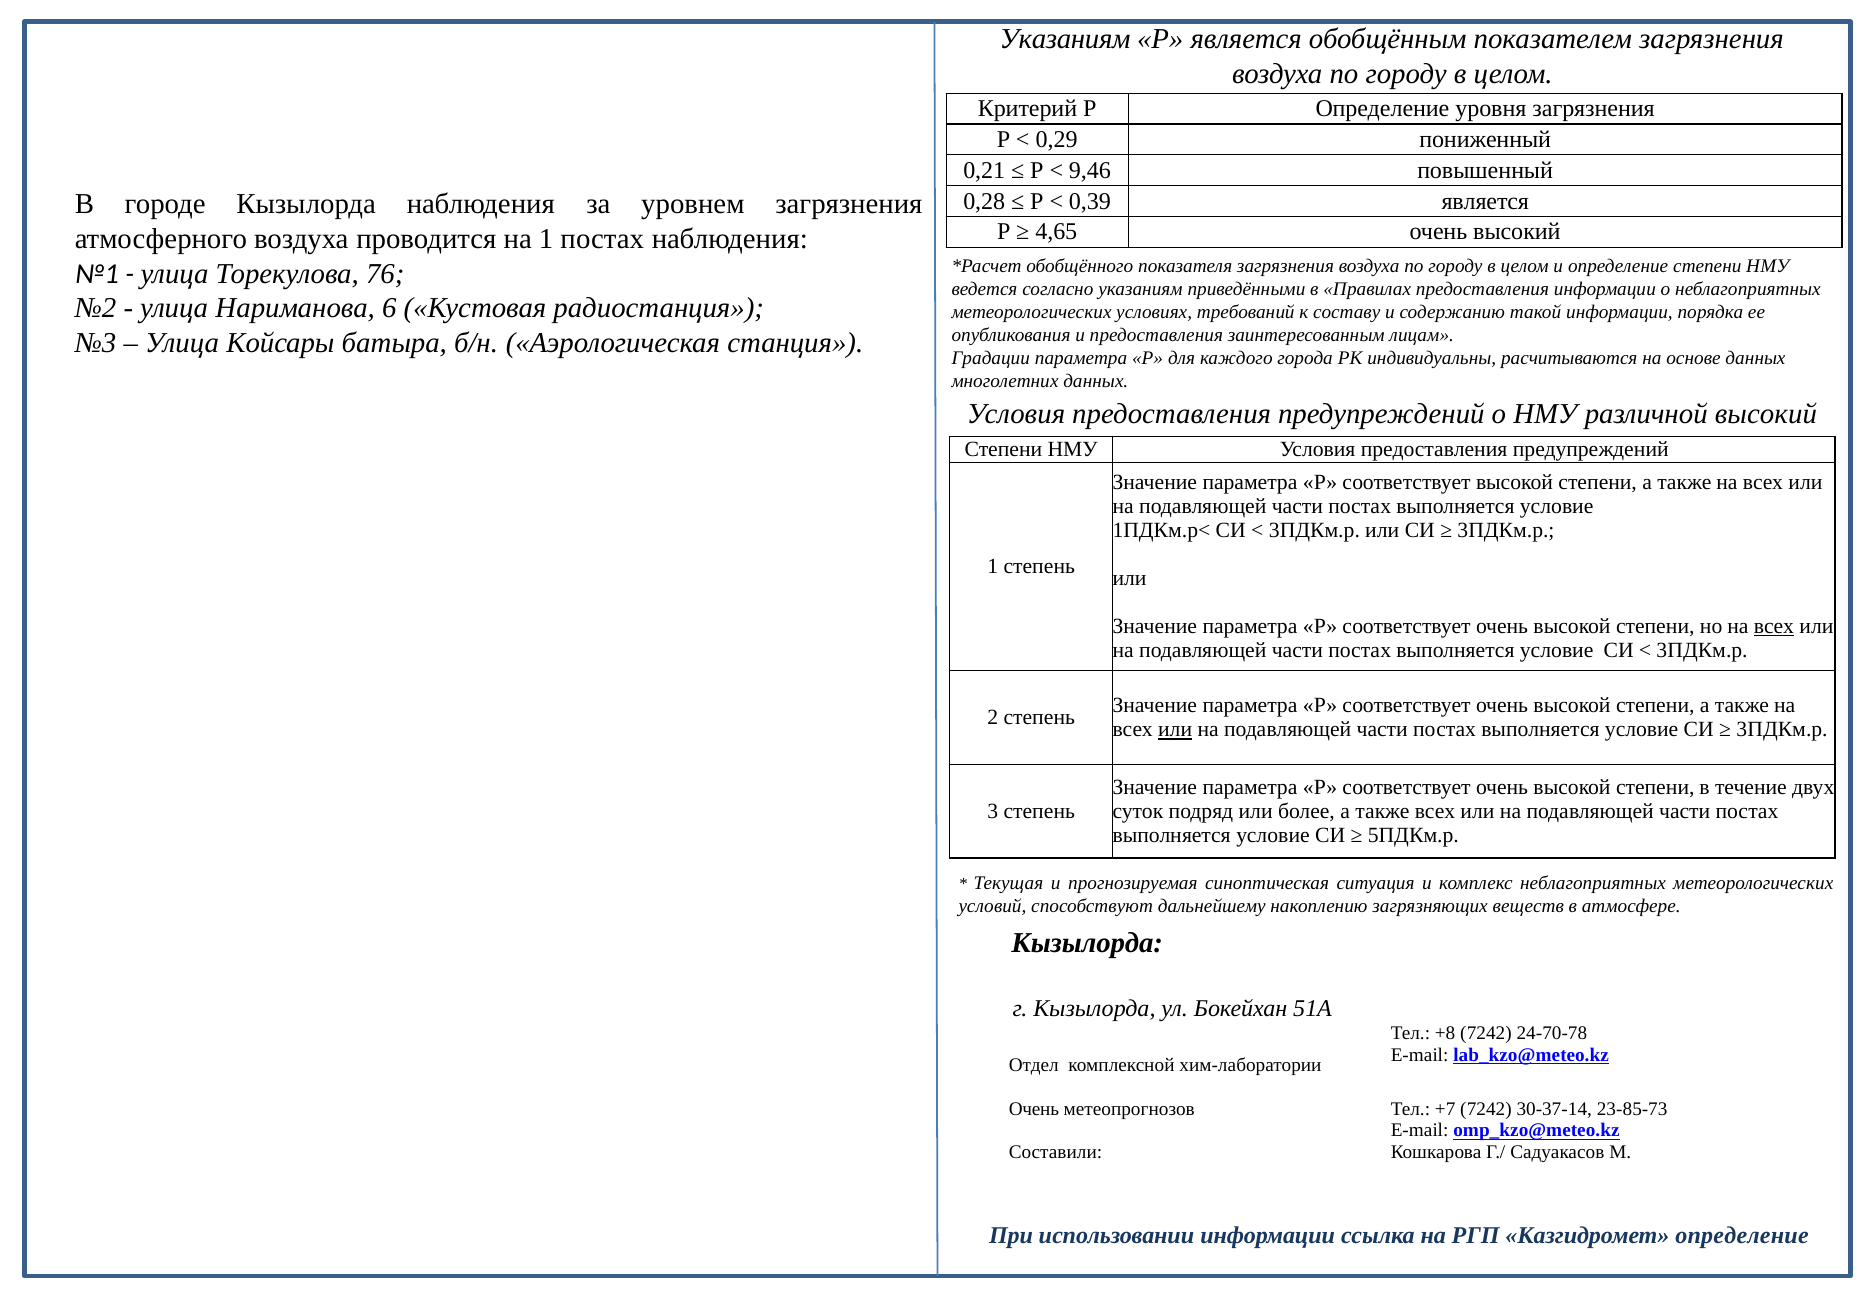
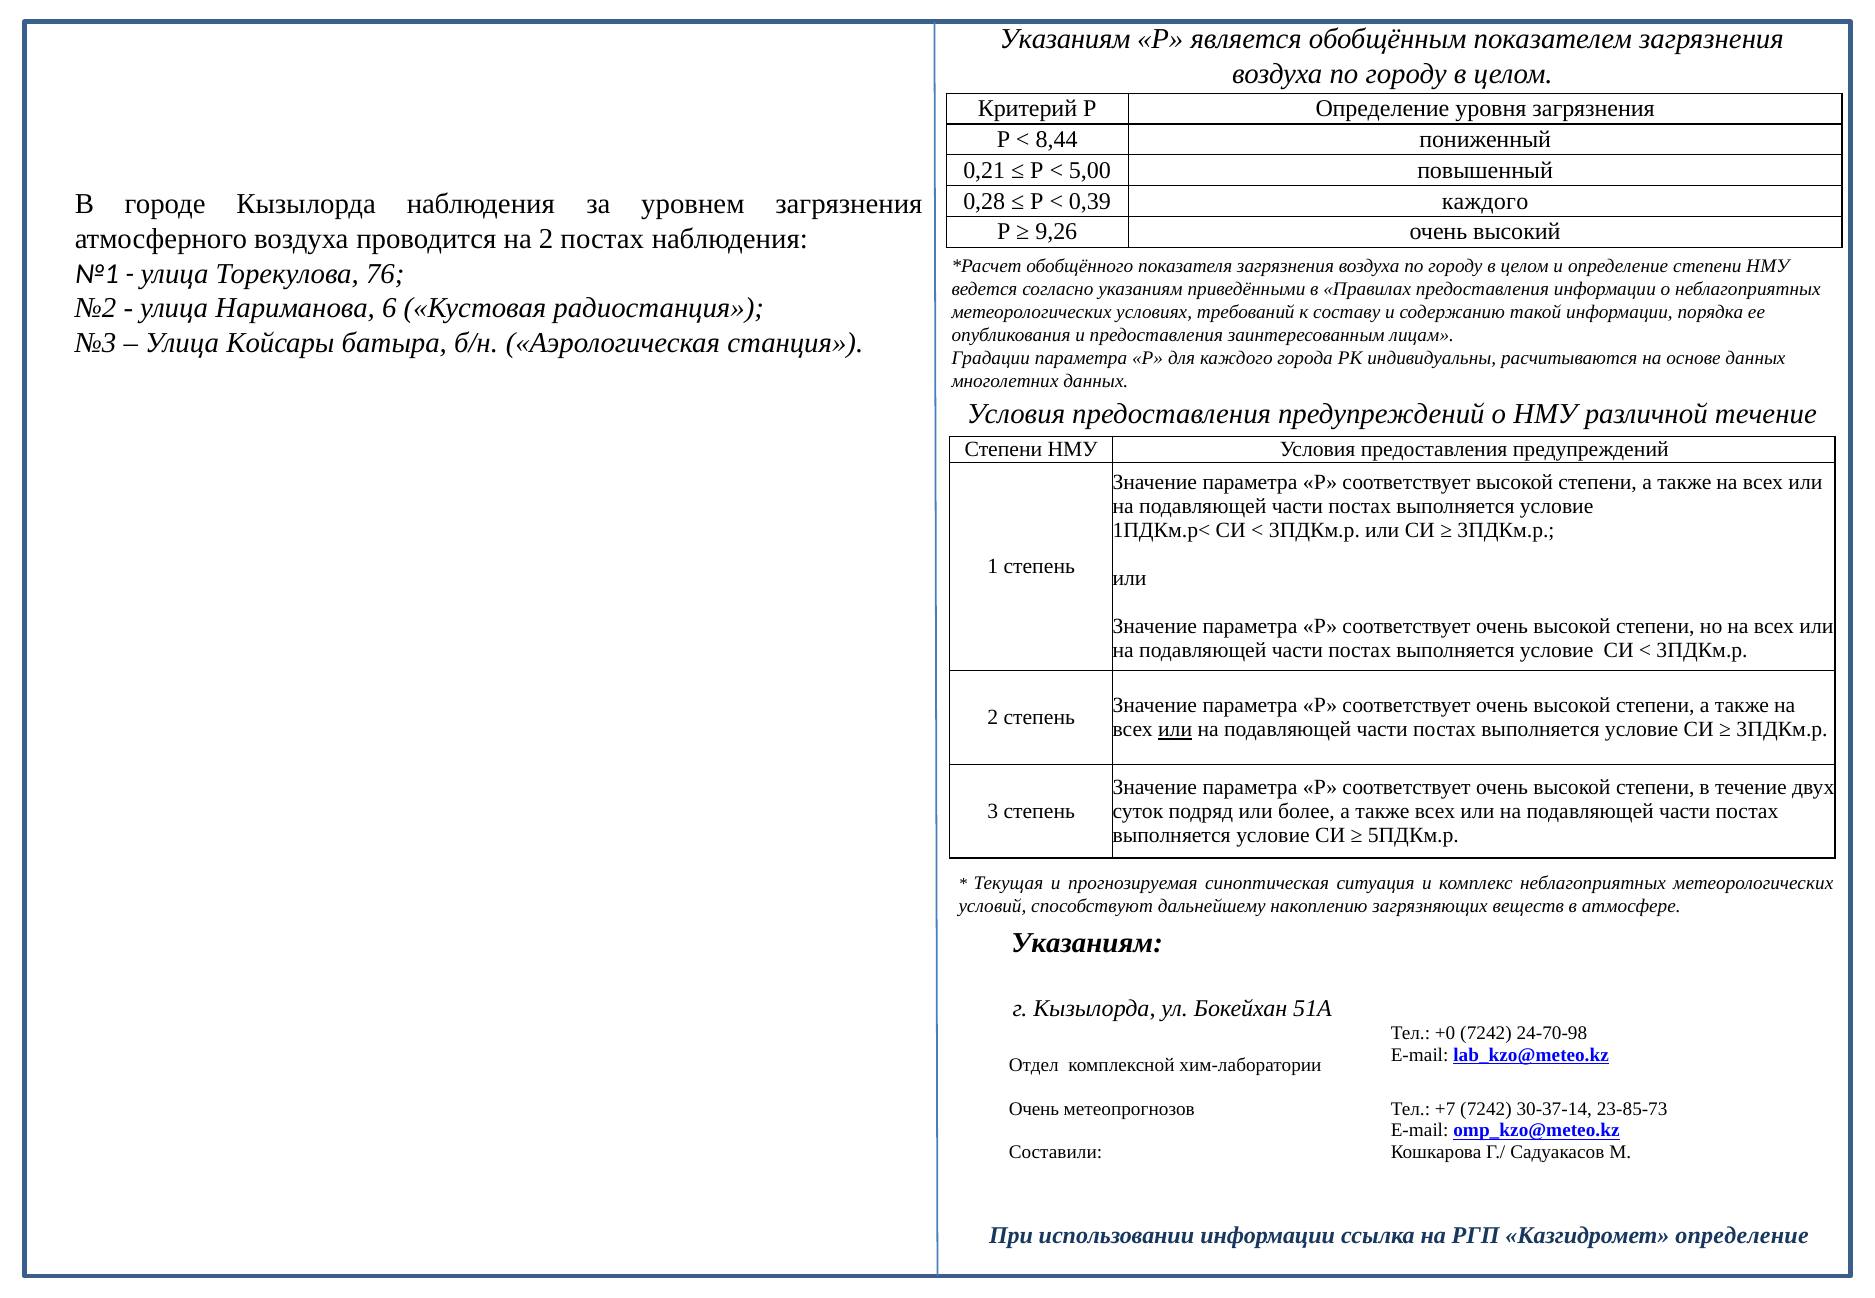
0,29: 0,29 -> 8,44
9,46: 9,46 -> 5,00
0,39 является: является -> каждого
4,65: 4,65 -> 9,26
на 1: 1 -> 2
различной высокий: высокий -> течение
всех at (1774, 626) underline: present -> none
Кызылорда at (1087, 943): Кызылорда -> Указаниям
+8: +8 -> +0
24-70-78: 24-70-78 -> 24-70-98
